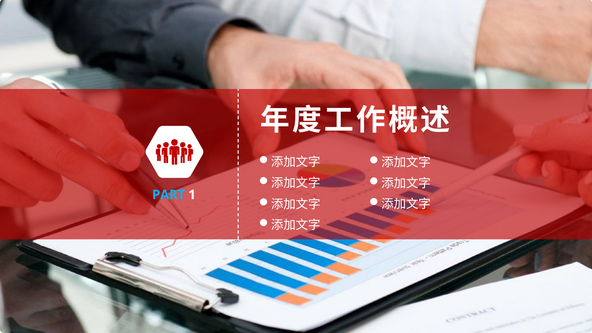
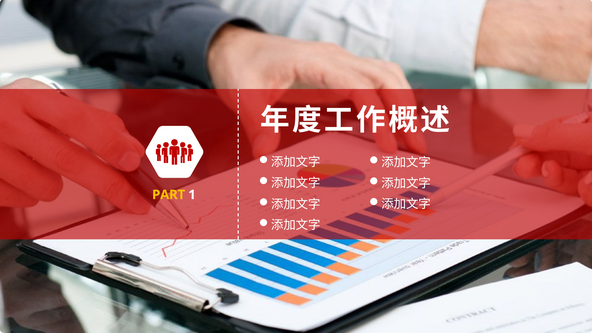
PART colour: light blue -> yellow
